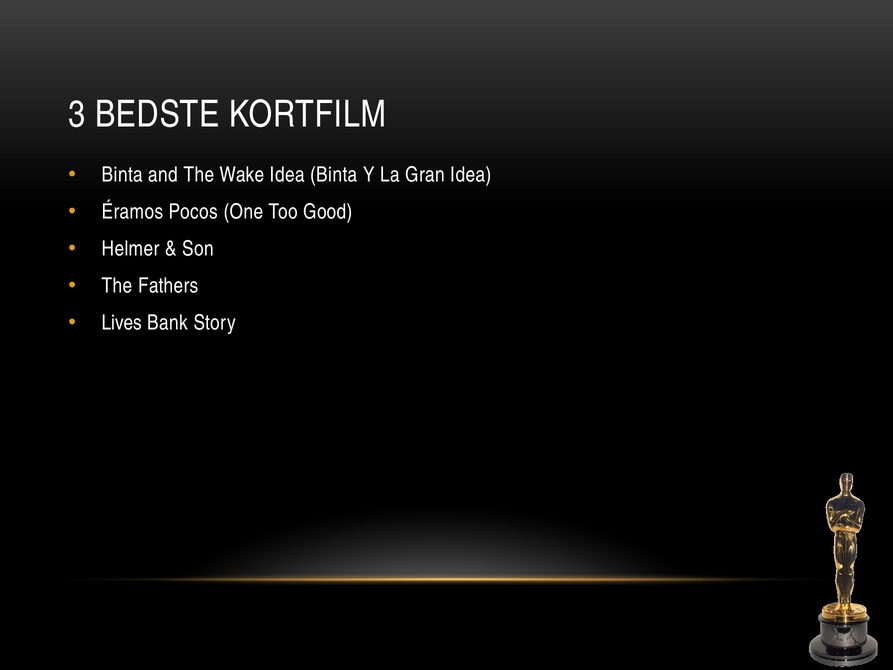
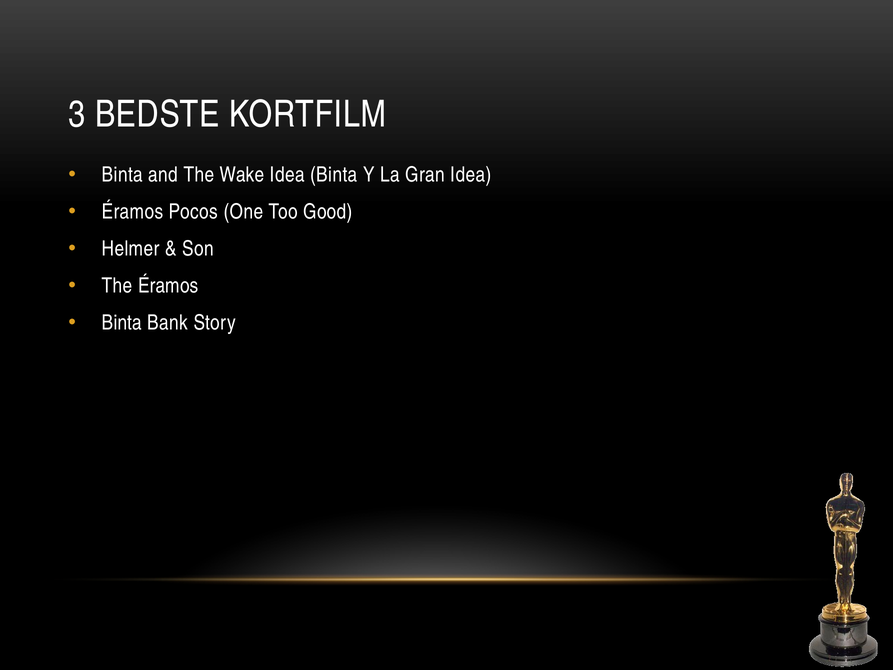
The Fathers: Fathers -> Éramos
Lives at (122, 323): Lives -> Binta
